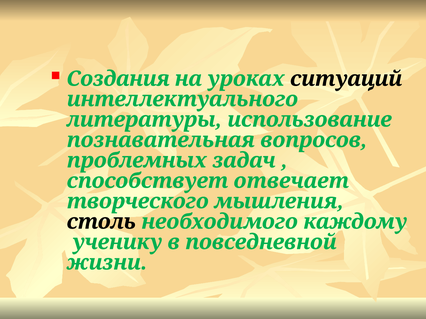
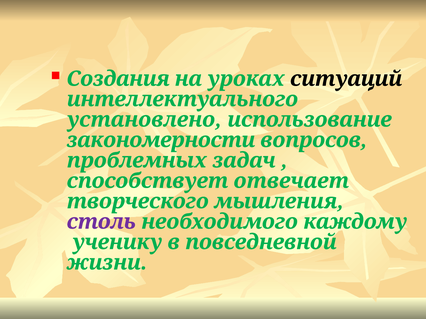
литературы: литературы -> установлено
познавательная: познавательная -> закономерности
столь colour: black -> purple
